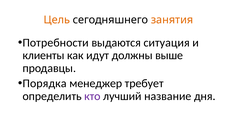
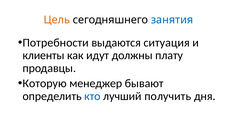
занятия colour: orange -> blue
выше: выше -> плату
Порядка: Порядка -> Которую
требует: требует -> бывают
кто colour: purple -> blue
название: название -> получить
